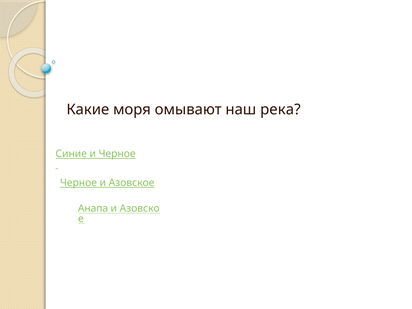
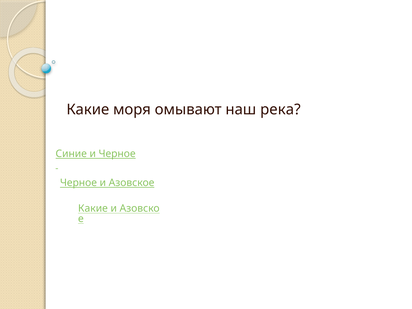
Анапа at (93, 208): Анапа -> Какие
